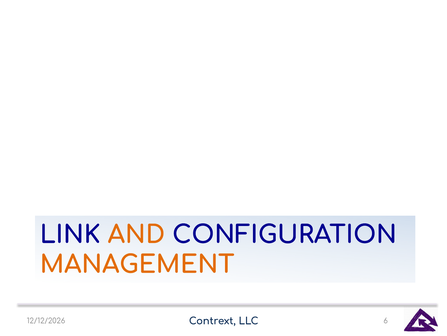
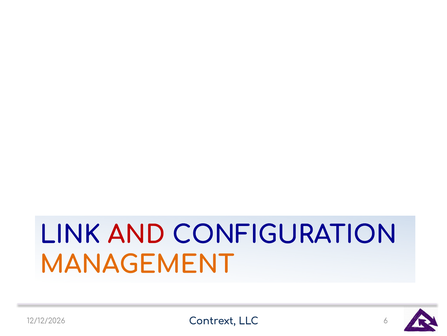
AND colour: orange -> red
